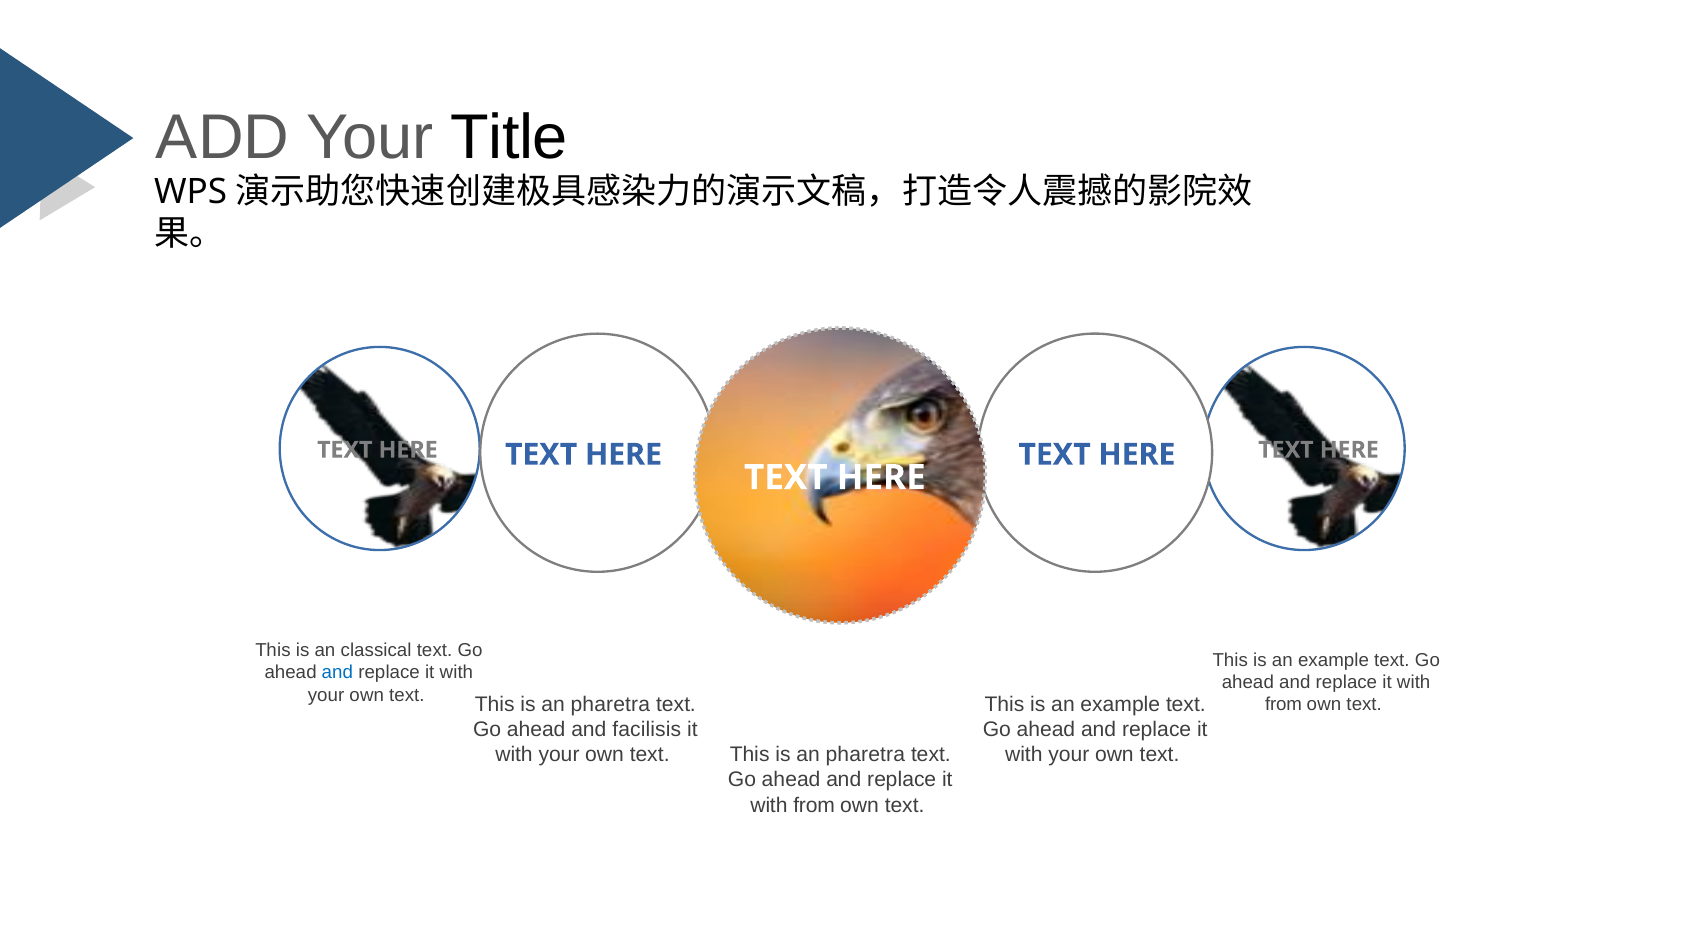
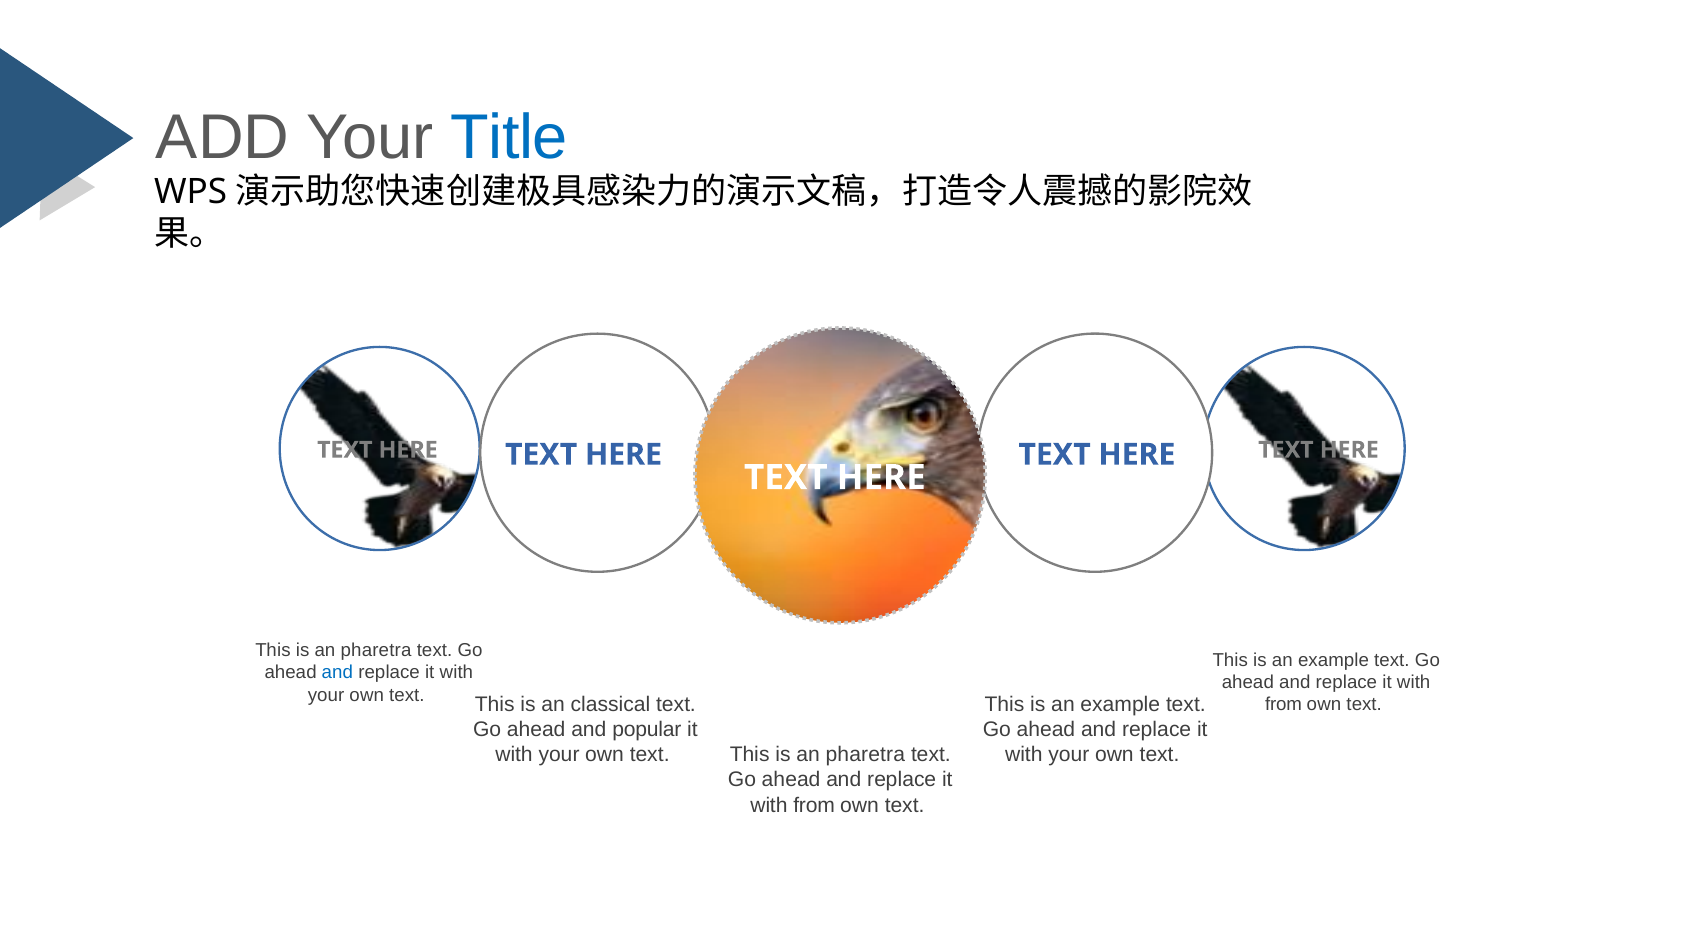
Title colour: black -> blue
classical at (376, 650): classical -> pharetra
pharetra at (610, 705): pharetra -> classical
facilisis: facilisis -> popular
